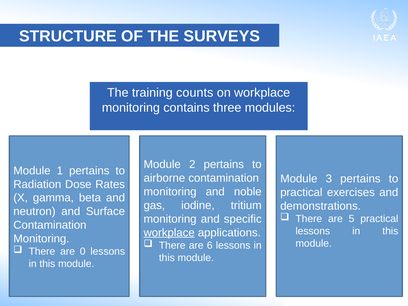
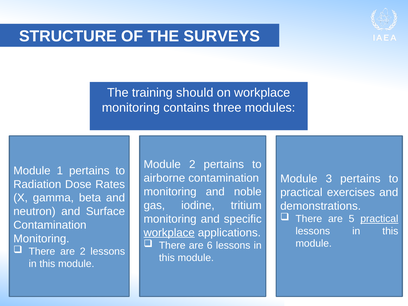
counts: counts -> should
practical at (379, 219) underline: none -> present
are 0: 0 -> 2
